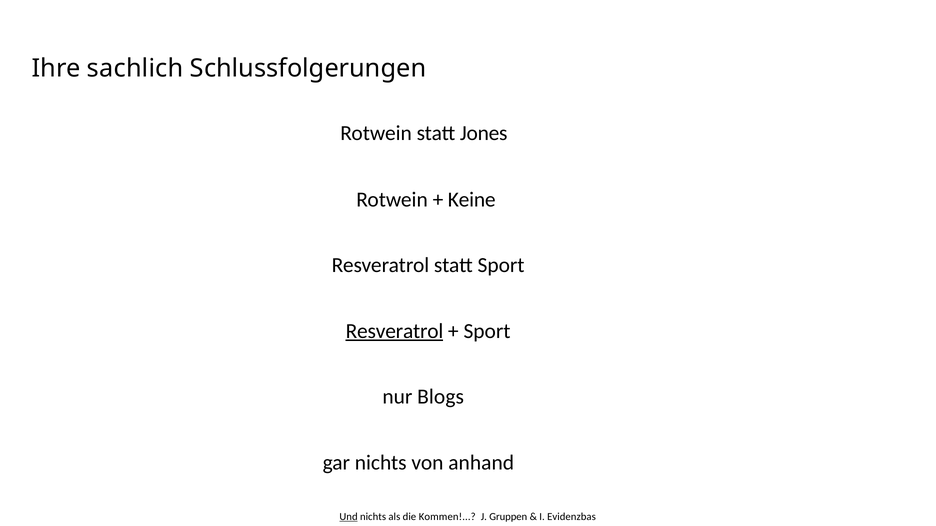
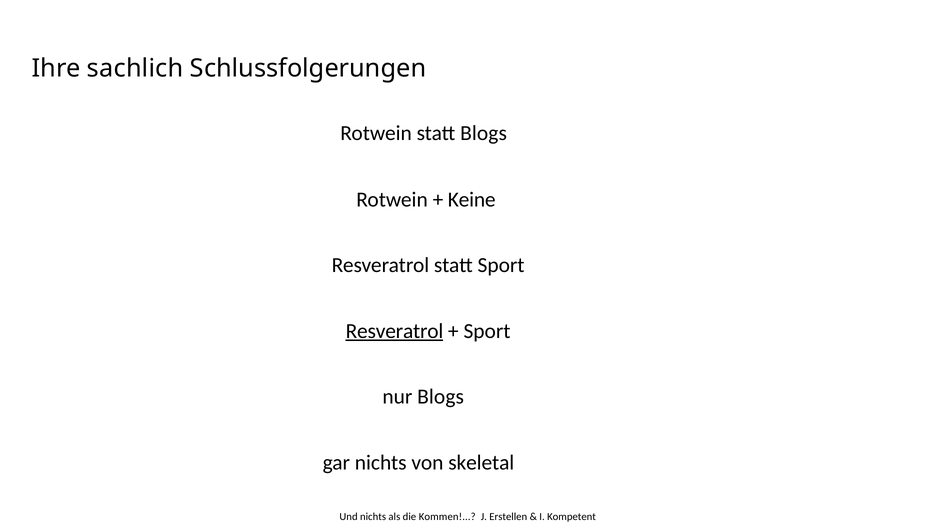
statt Jones: Jones -> Blogs
anhand: anhand -> skeletal
Und underline: present -> none
Gruppen: Gruppen -> Erstellen
Evidenzbas: Evidenzbas -> Kompetent
